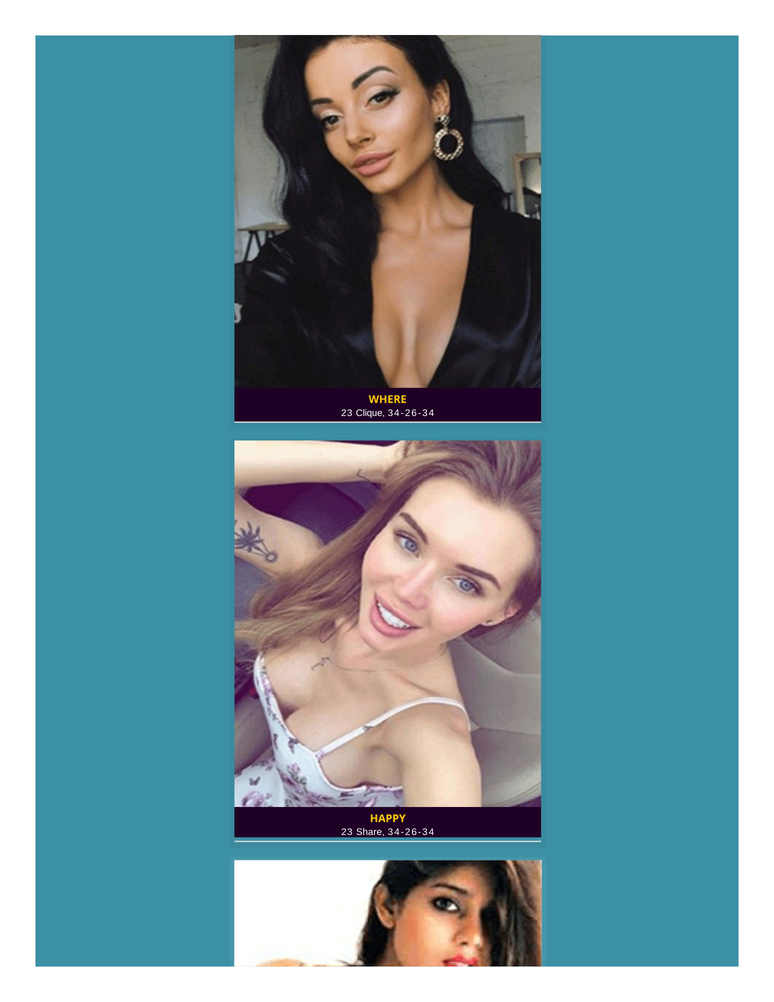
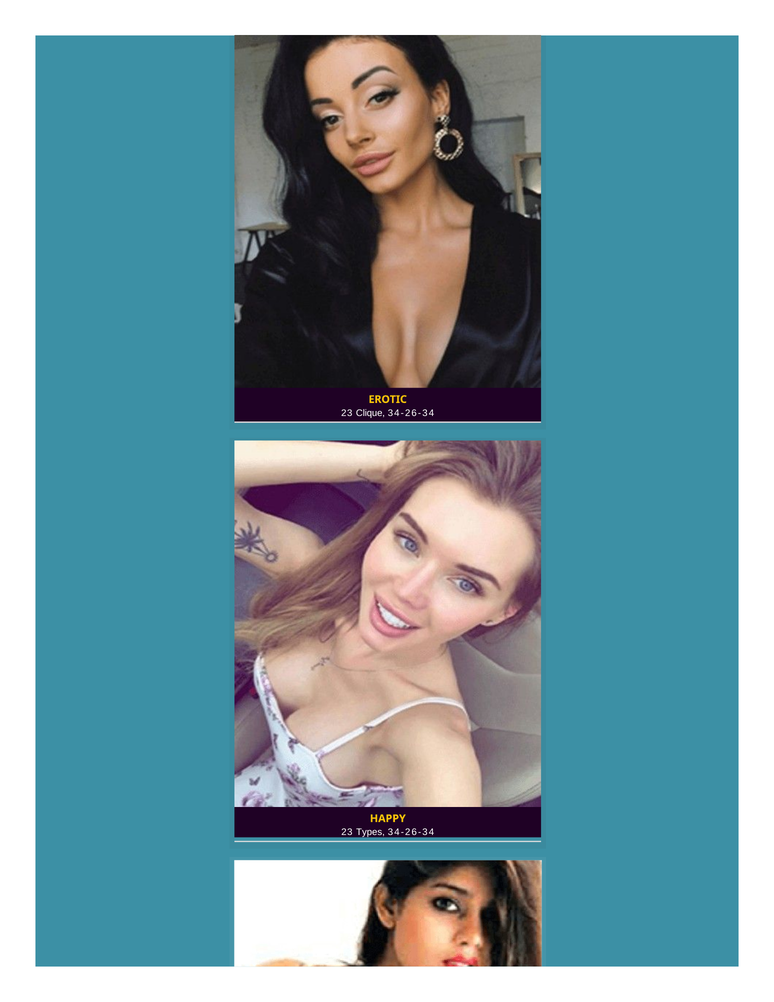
WHERE: WHERE -> EROTIC
Share: Share -> Types
